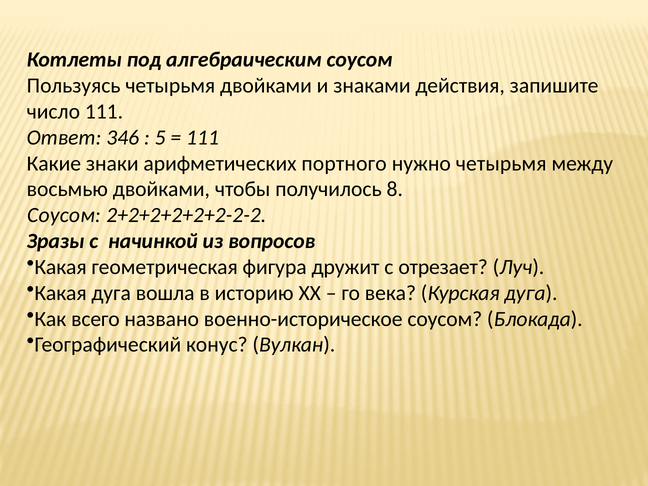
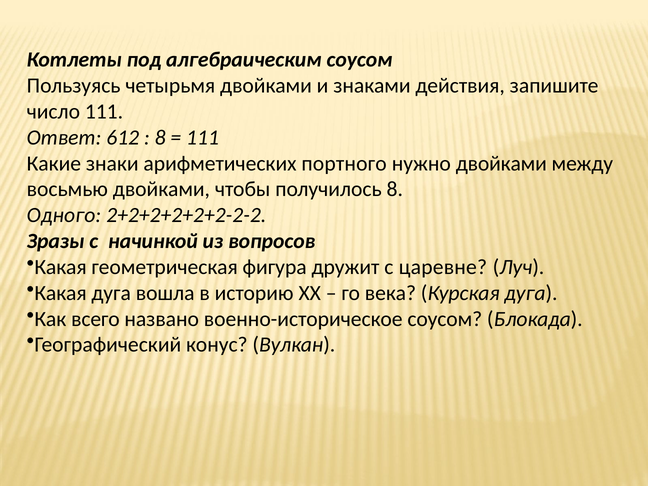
346: 346 -> 612
5 at (160, 137): 5 -> 8
нужно четырьмя: четырьмя -> двойками
Соусом at (64, 215): Соусом -> Одного
отрезает: отрезает -> царевне
